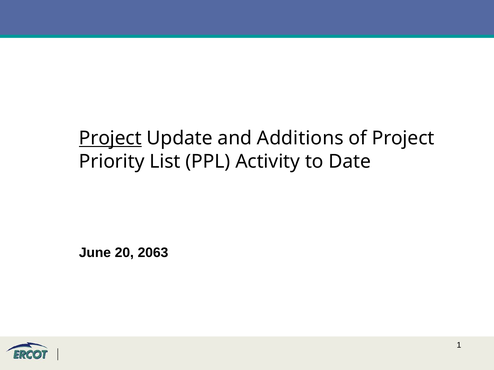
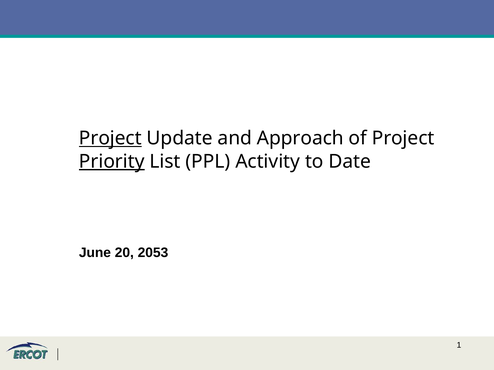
Additions: Additions -> Approach
Priority underline: none -> present
2063: 2063 -> 2053
